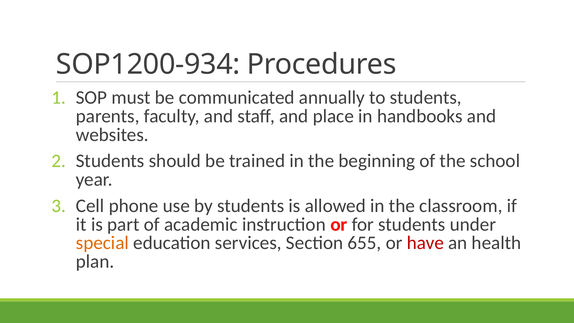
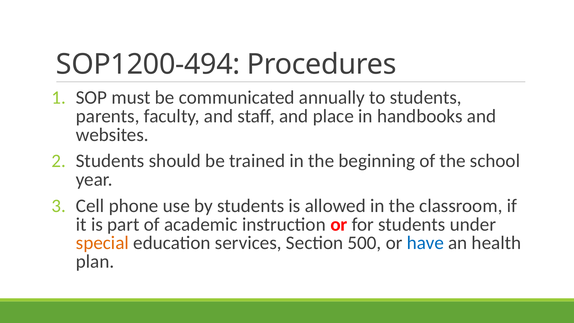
SOP1200-934: SOP1200-934 -> SOP1200-494
655: 655 -> 500
have colour: red -> blue
